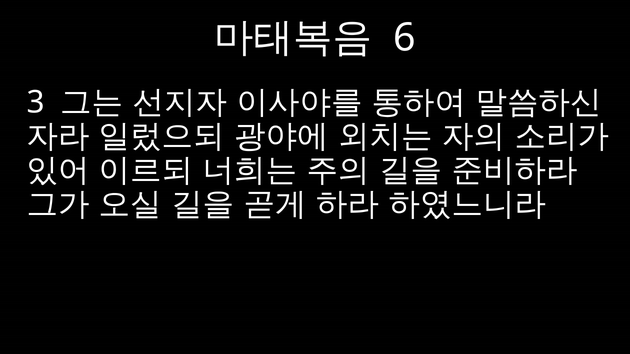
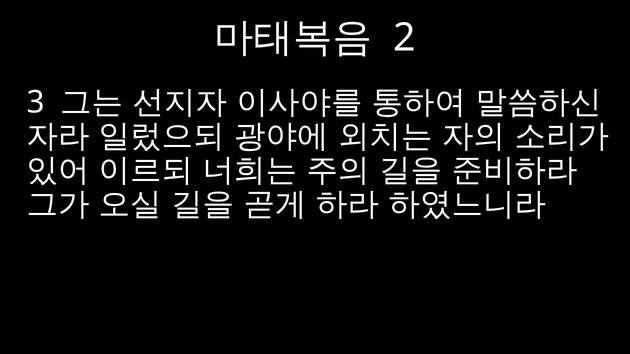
6: 6 -> 2
